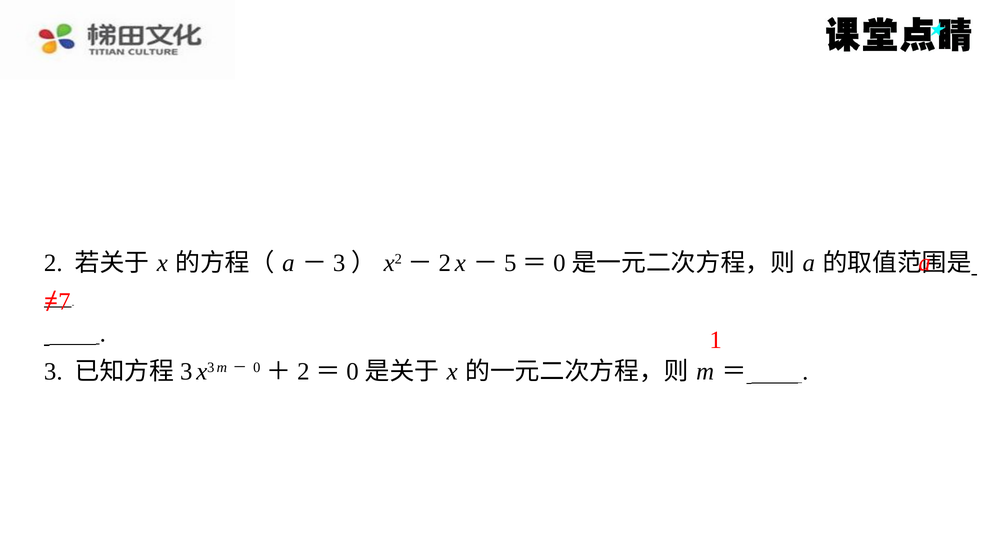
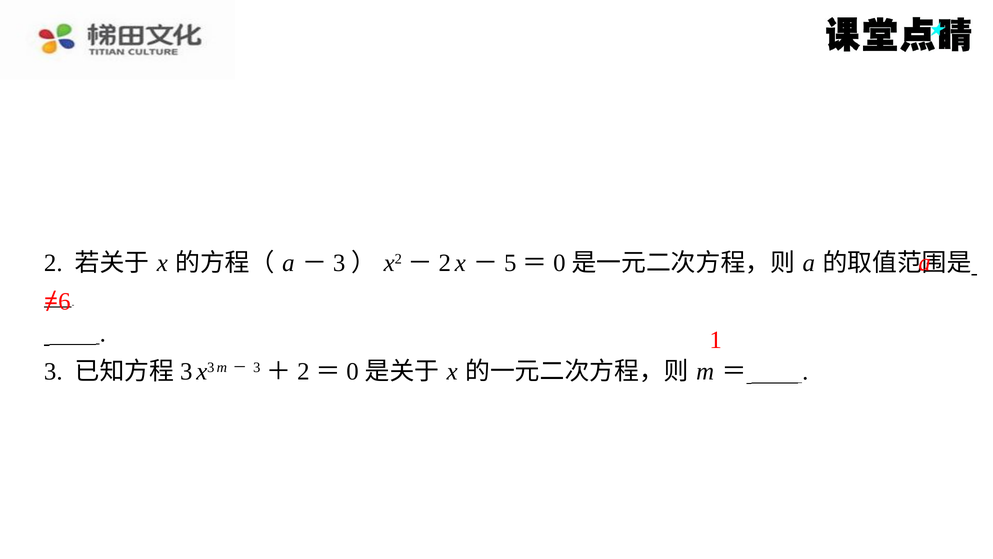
7: 7 -> 6
0 at (257, 367): 0 -> 3
